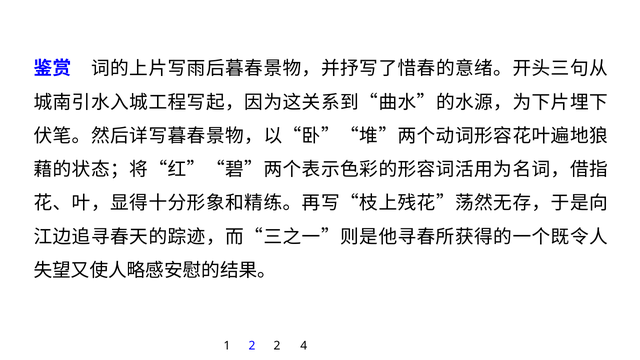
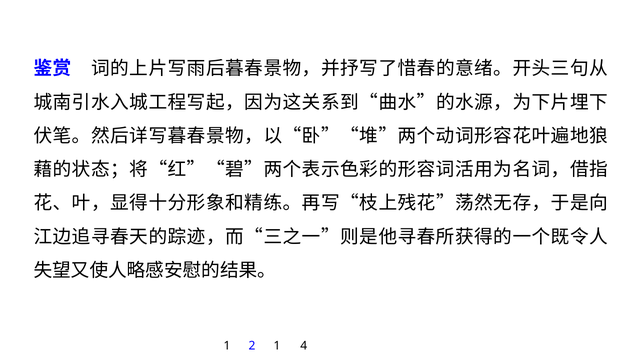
2 2: 2 -> 1
